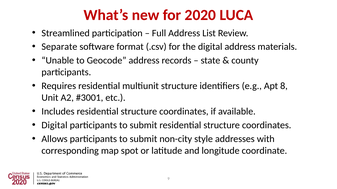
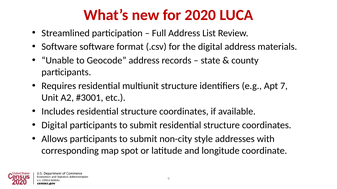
Separate at (59, 47): Separate -> Software
8: 8 -> 7
